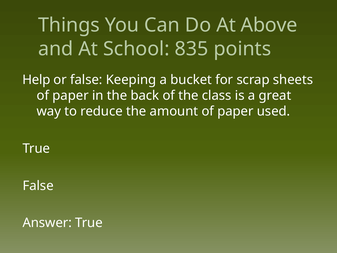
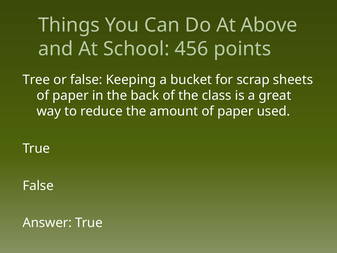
835: 835 -> 456
Help: Help -> Tree
